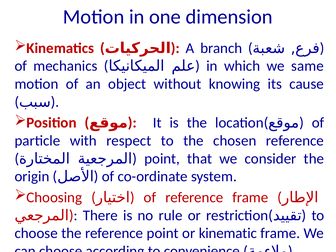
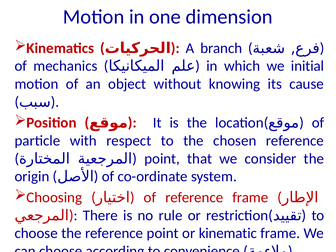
same: same -> initial
